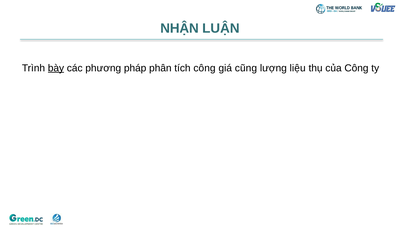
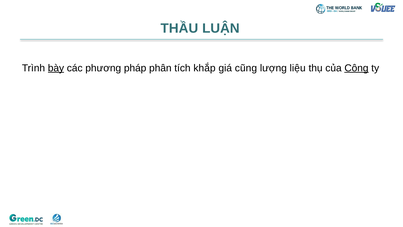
NHẬN: NHẬN -> THẦU
tích công: công -> khắp
Công at (356, 68) underline: none -> present
